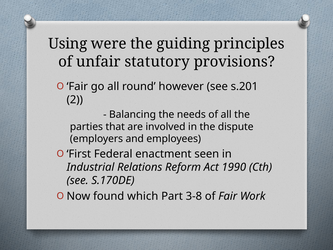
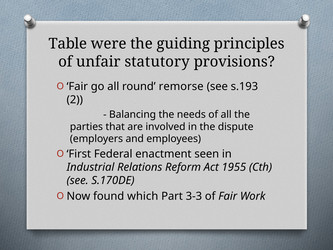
Using: Using -> Table
however: however -> remorse
s.201: s.201 -> s.193
1990: 1990 -> 1955
3-8: 3-8 -> 3-3
